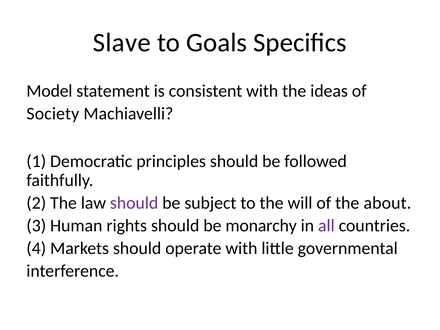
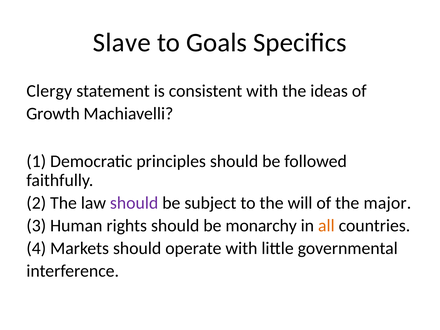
Model: Model -> Clergy
Society: Society -> Growth
about: about -> major
all colour: purple -> orange
